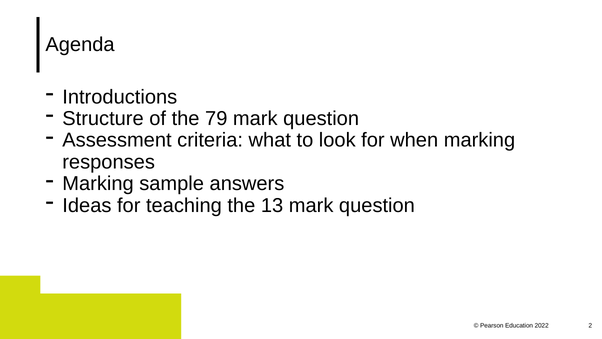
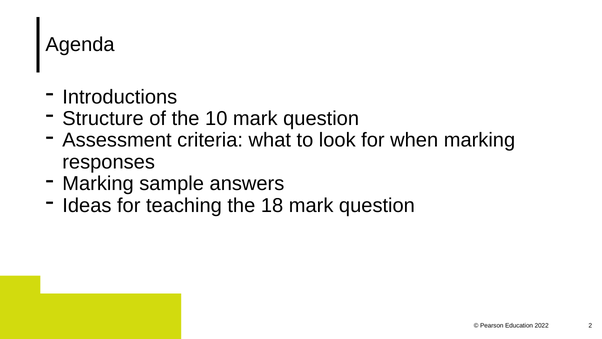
79: 79 -> 10
13: 13 -> 18
